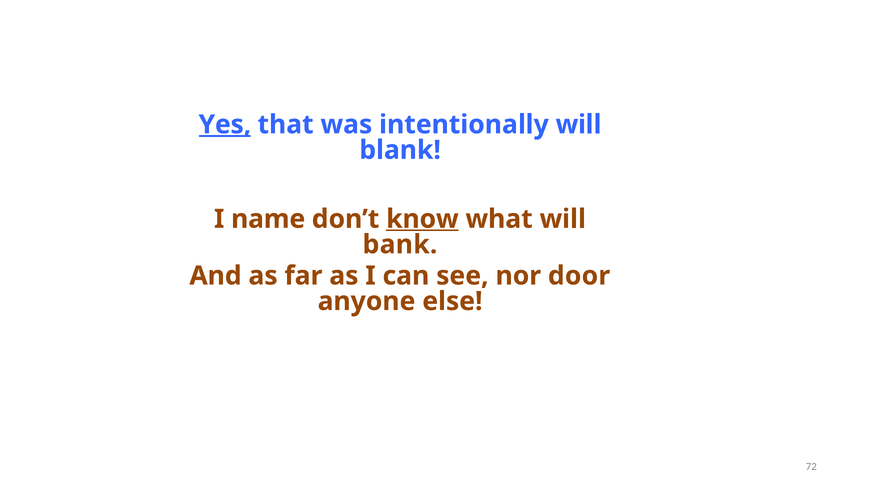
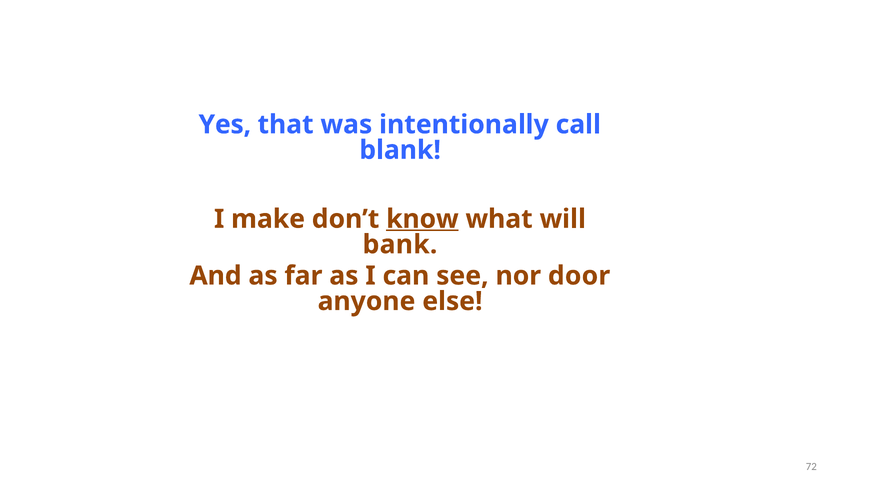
Yes underline: present -> none
intentionally will: will -> call
name: name -> make
